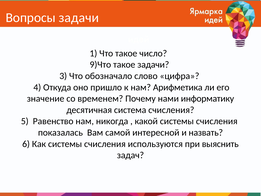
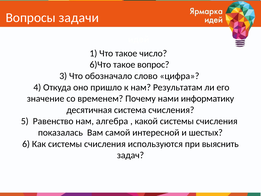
9)Что: 9)Что -> 6)Что
такое задачи: задачи -> вопрос
Арифметика: Арифметика -> Результатам
никогда: никогда -> алгебра
назвать: назвать -> шестых
